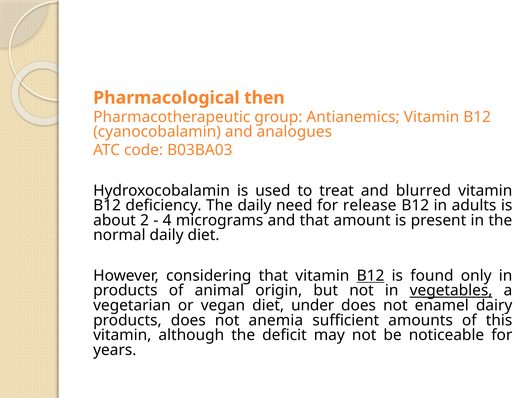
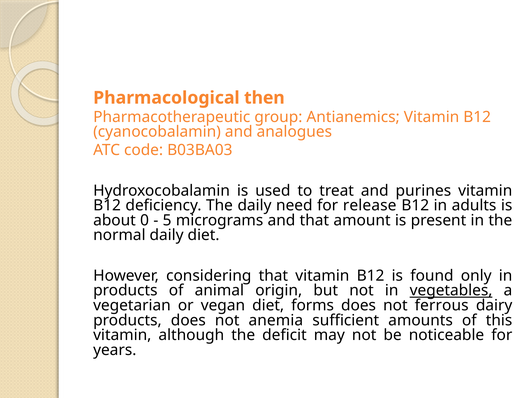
blurred: blurred -> purines
2: 2 -> 0
4: 4 -> 5
B12 at (371, 275) underline: present -> none
under: under -> forms
enamel: enamel -> ferrous
